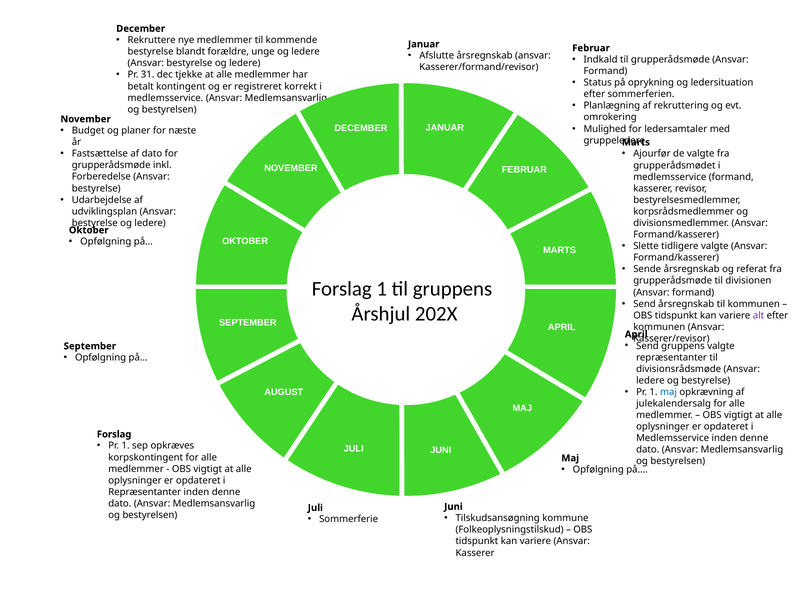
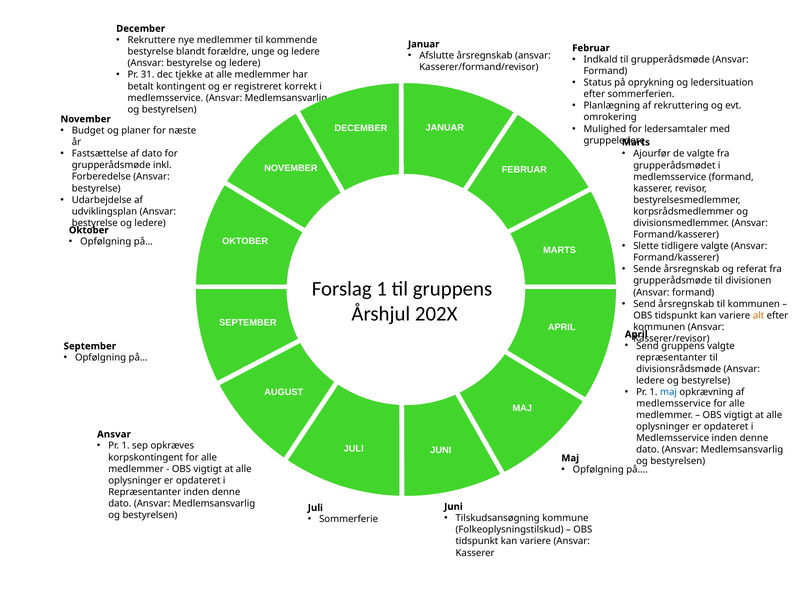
alt colour: purple -> orange
julekalendersalg at (674, 404): julekalendersalg -> medlemsservice
Forslag at (114, 434): Forslag -> Ansvar
